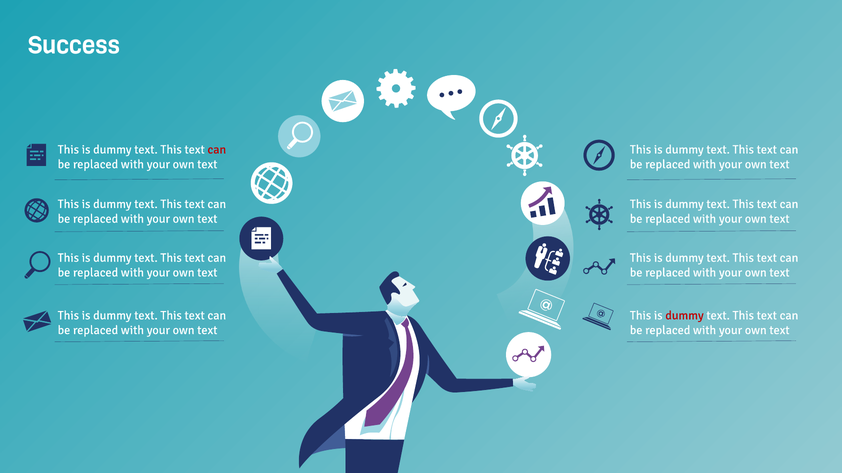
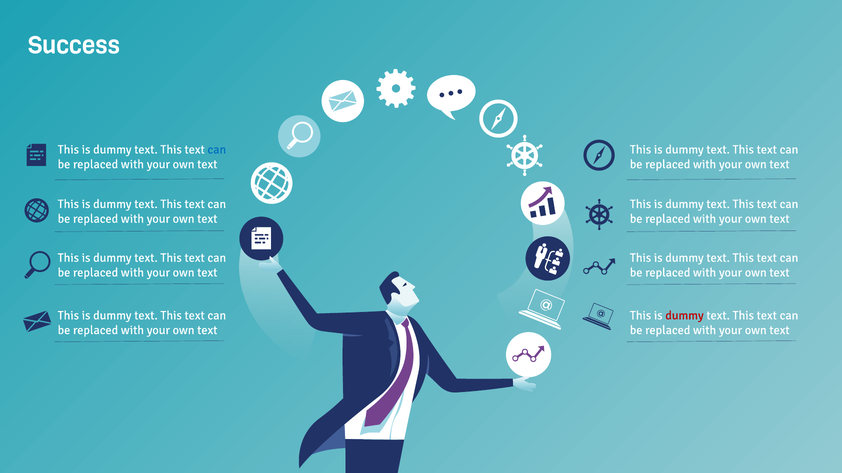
can at (217, 150) colour: red -> blue
